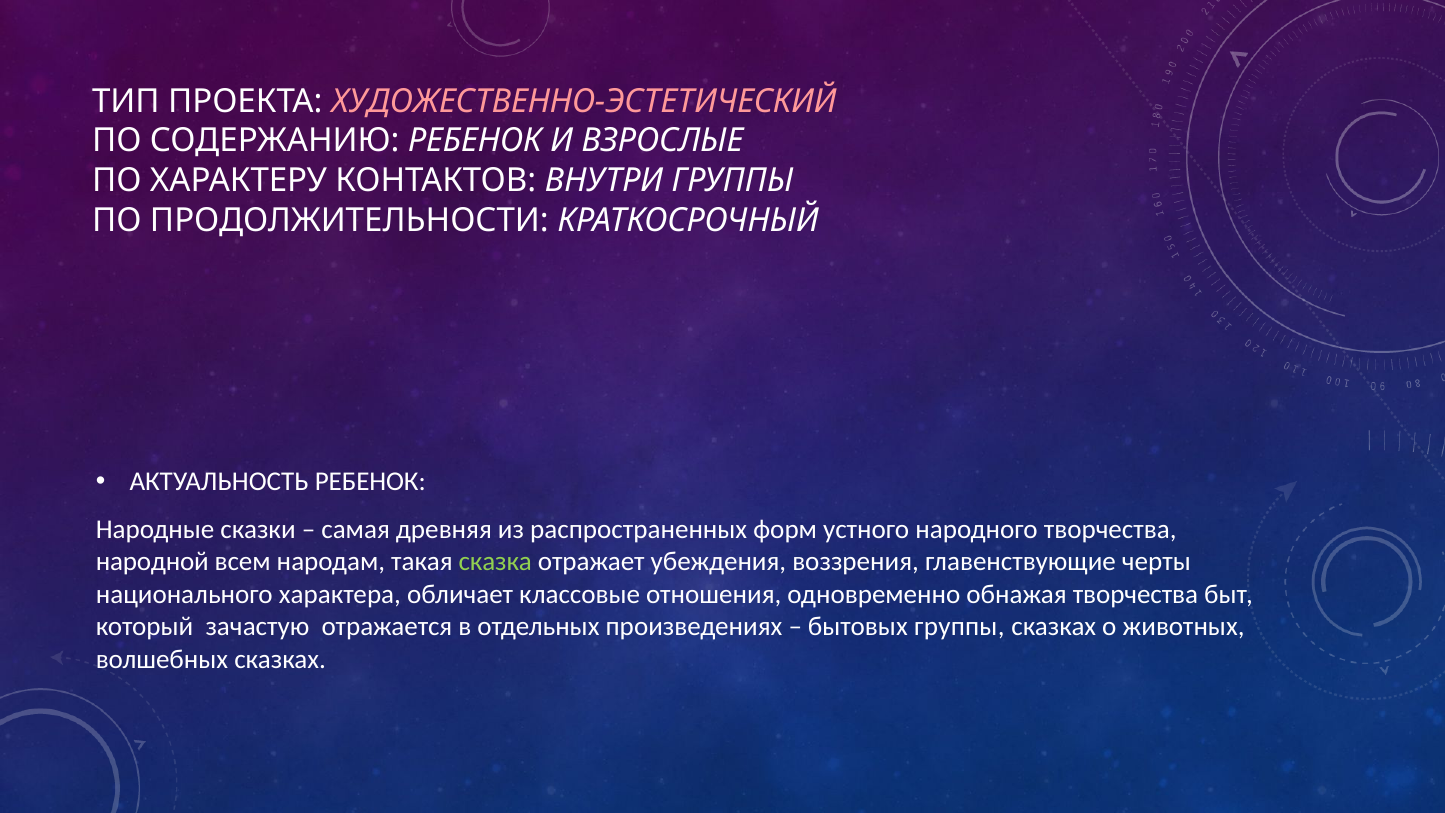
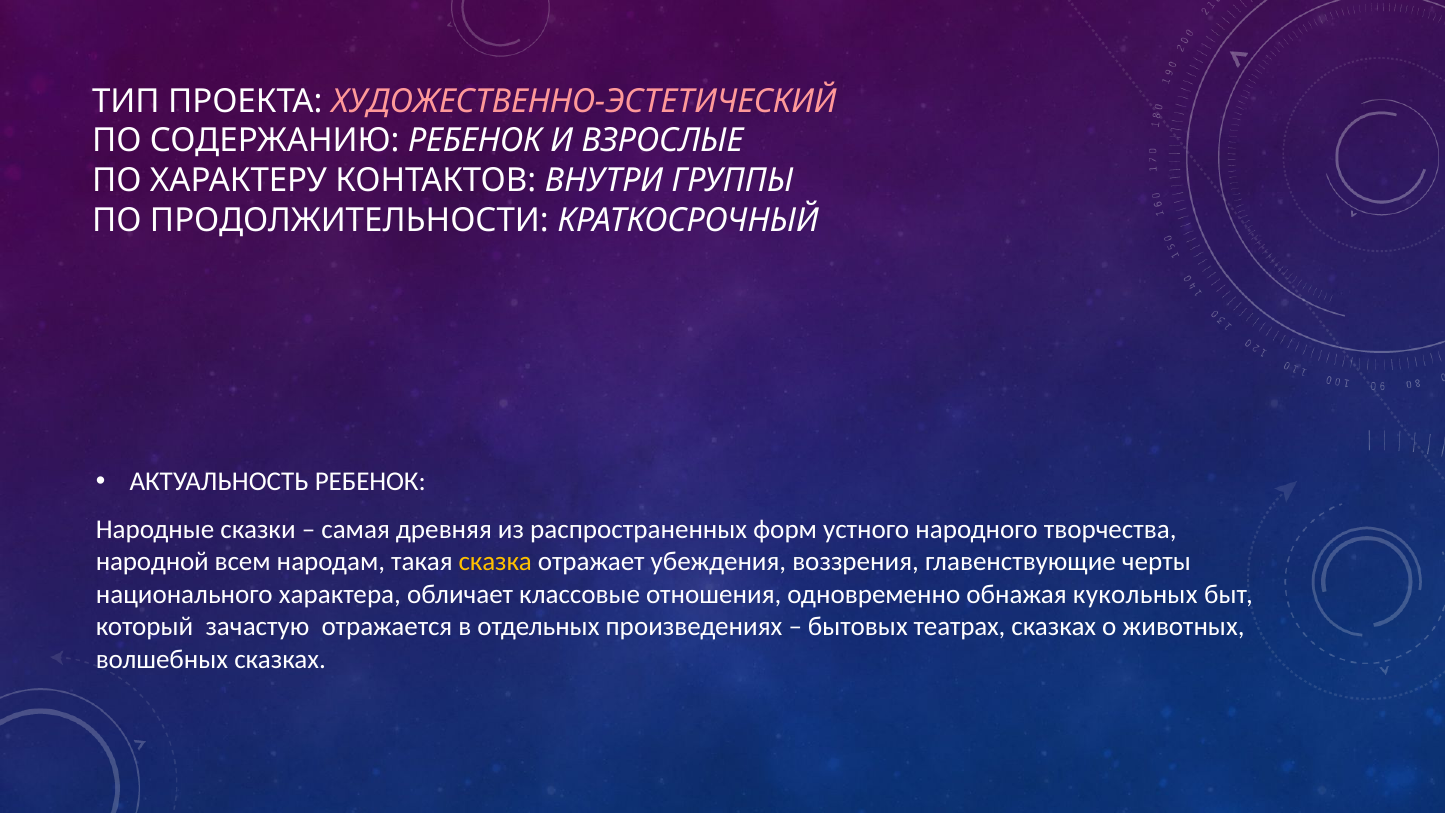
сказка colour: light green -> yellow
обнажая творчества: творчества -> кукольных
бытовых группы: группы -> театрах
